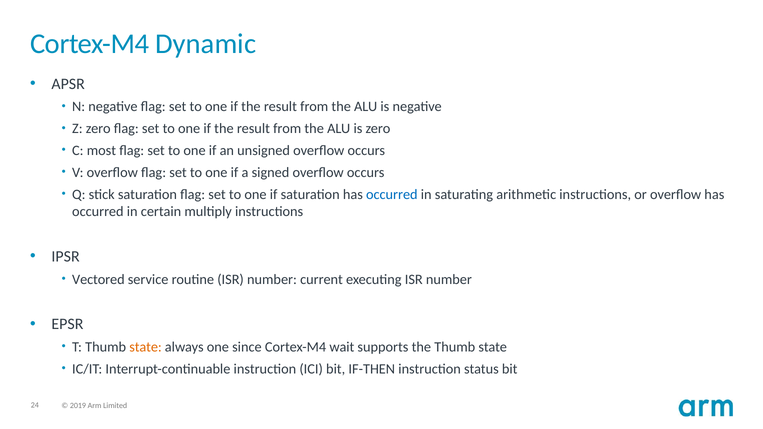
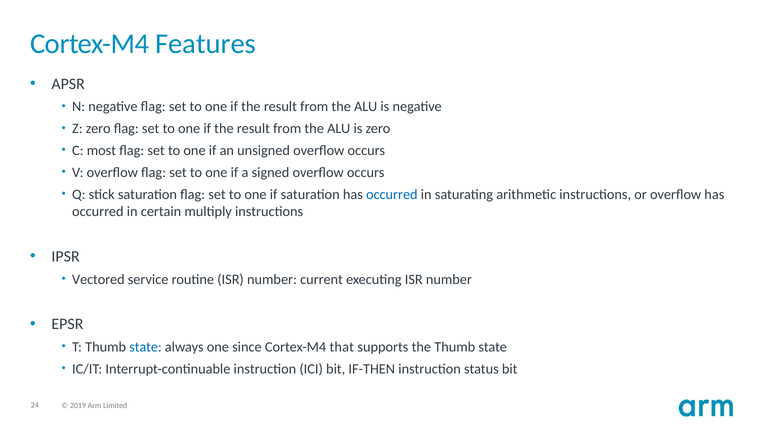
Dynamic: Dynamic -> Features
state at (146, 347) colour: orange -> blue
wait: wait -> that
